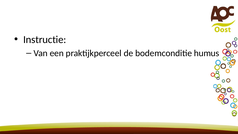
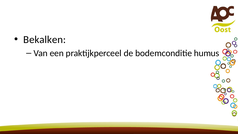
Instructie: Instructie -> Bekalken
